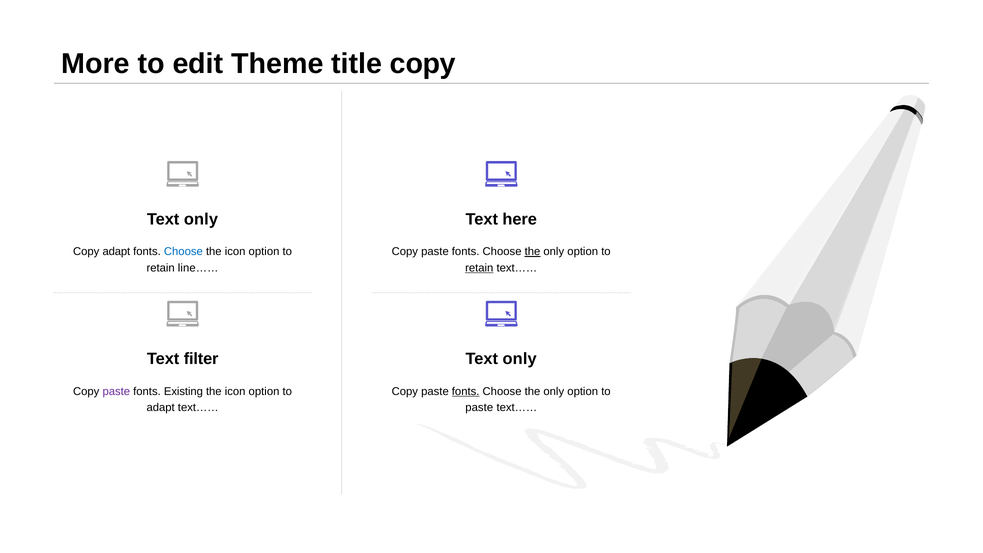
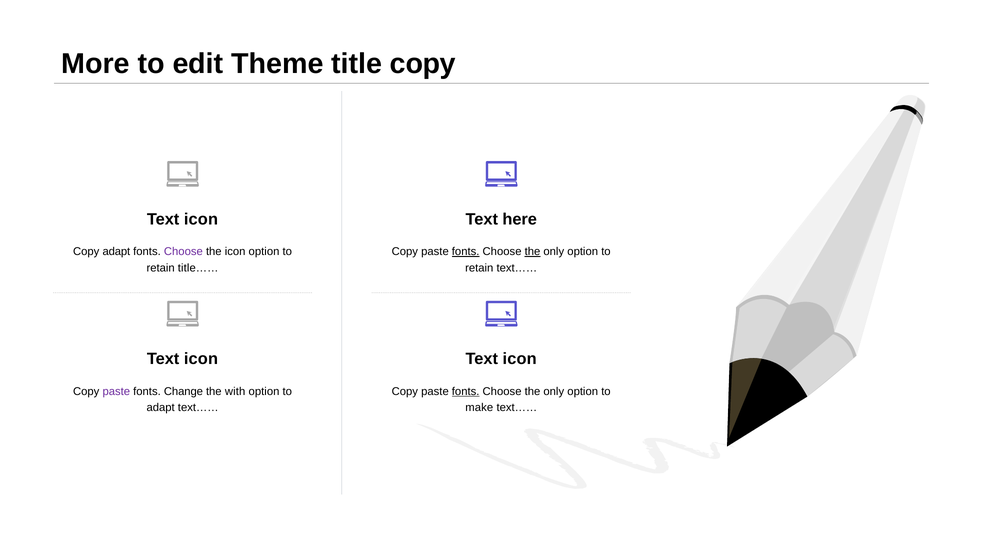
only at (201, 219): only -> icon
Choose at (183, 252) colour: blue -> purple
fonts at (466, 252) underline: none -> present
line……: line…… -> title……
retain at (479, 268) underline: present -> none
filter at (201, 359): filter -> icon
only at (520, 359): only -> icon
Existing: Existing -> Change
icon at (235, 391): icon -> with
paste at (479, 408): paste -> make
